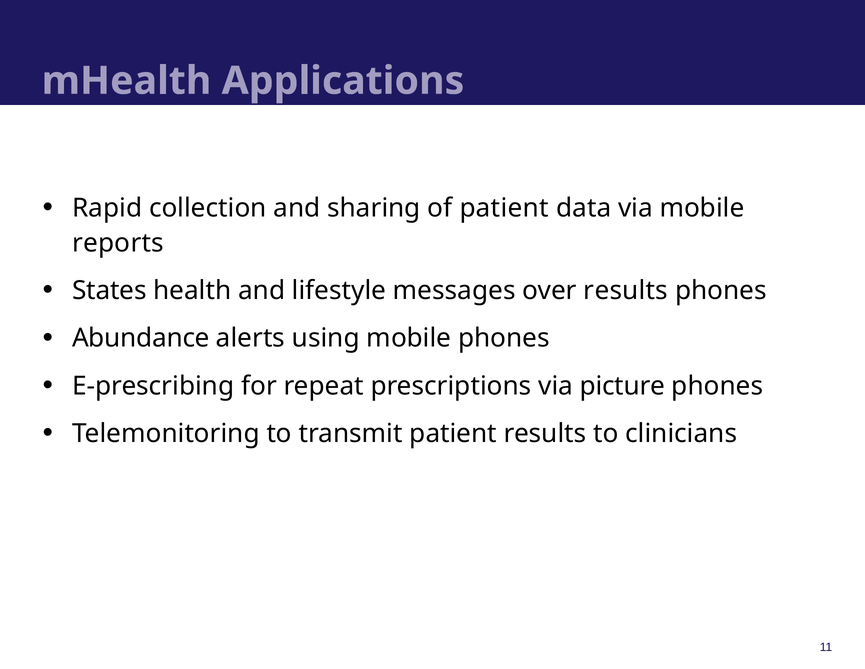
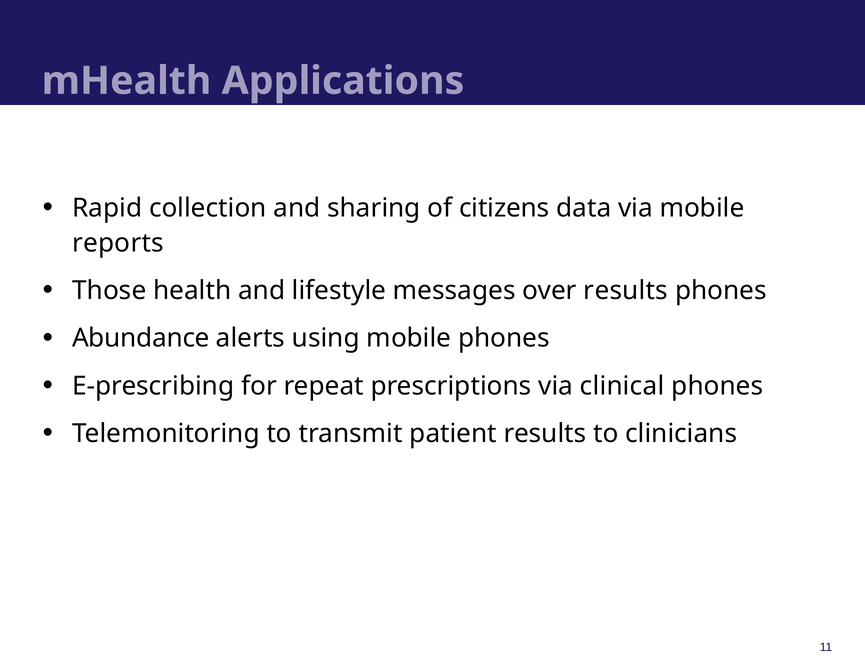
of patient: patient -> citizens
States: States -> Those
picture: picture -> clinical
